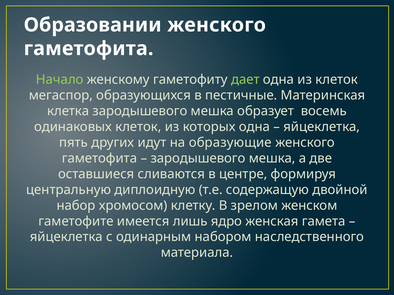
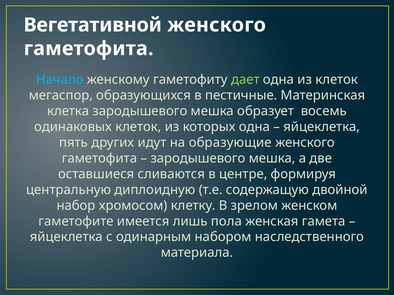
Образовании: Образовании -> Вегетативной
Начало colour: light green -> light blue
ядро: ядро -> пола
